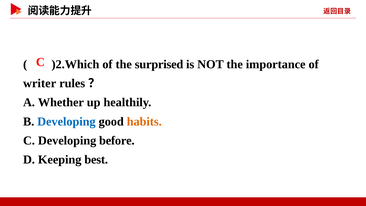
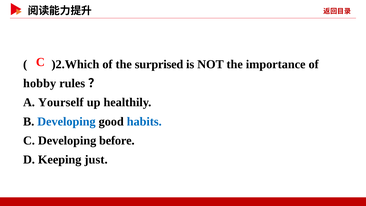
writer: writer -> hobby
Whether: Whether -> Yourself
habits colour: orange -> blue
best: best -> just
